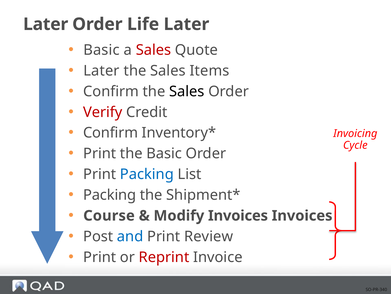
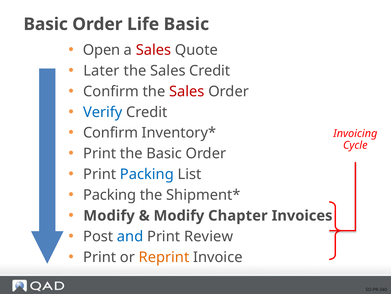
Later at (46, 24): Later -> Basic
Life Later: Later -> Basic
Basic at (101, 50): Basic -> Open
Sales Items: Items -> Credit
Sales at (187, 91) colour: black -> red
Verify colour: red -> blue
Course at (109, 215): Course -> Modify
Modify Invoices: Invoices -> Chapter
Reprint colour: red -> orange
